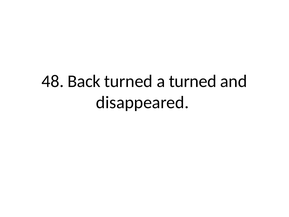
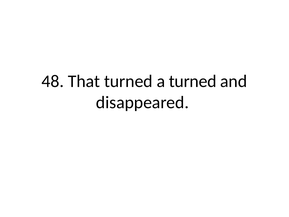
Back: Back -> That
